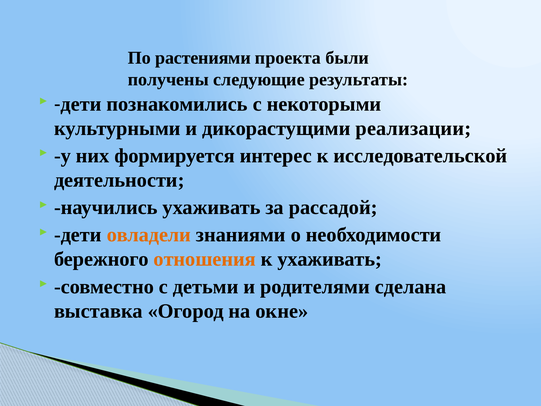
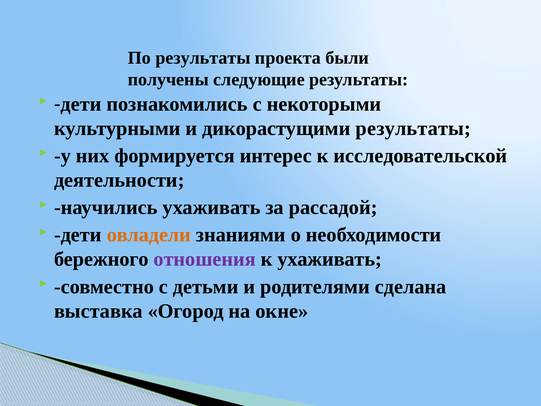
По растениями: растениями -> результаты
дикорастущими реализации: реализации -> результаты
отношения colour: orange -> purple
